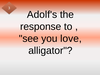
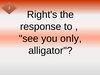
Adolf's: Adolf's -> Right's
love: love -> only
